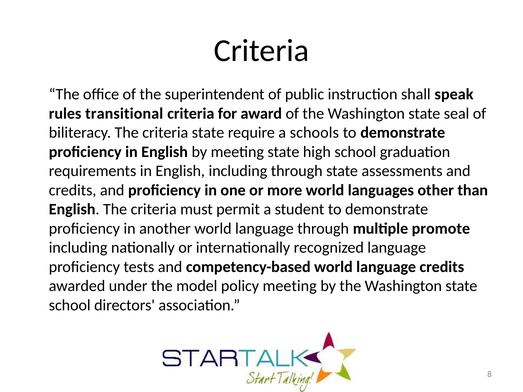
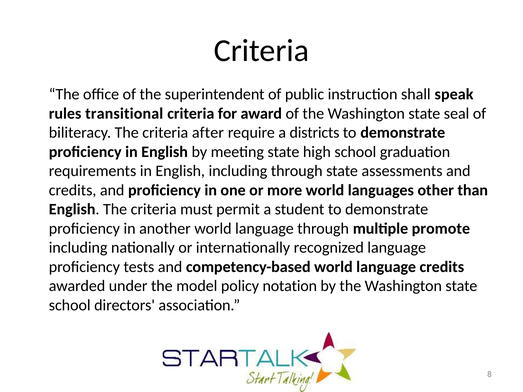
criteria state: state -> after
schools: schools -> districts
policy meeting: meeting -> notation
